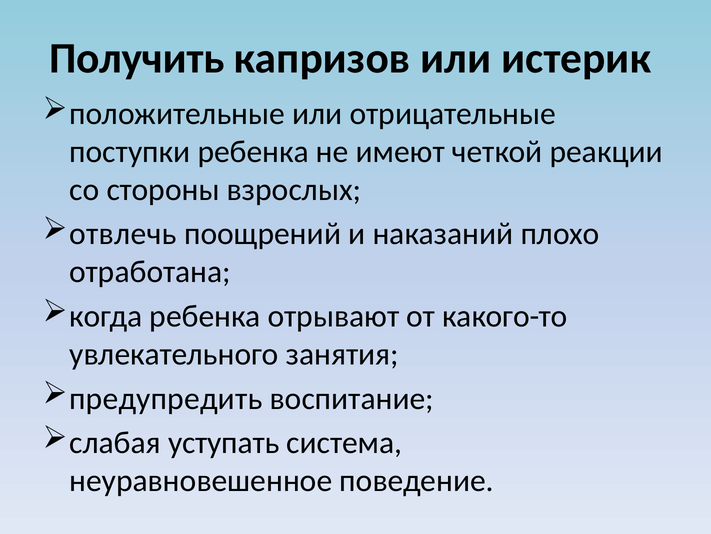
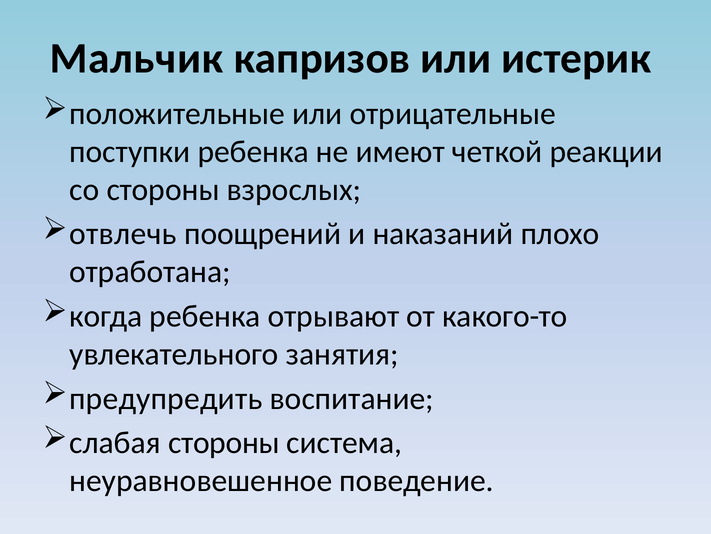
Получить: Получить -> Мальчик
слабая уступать: уступать -> стороны
